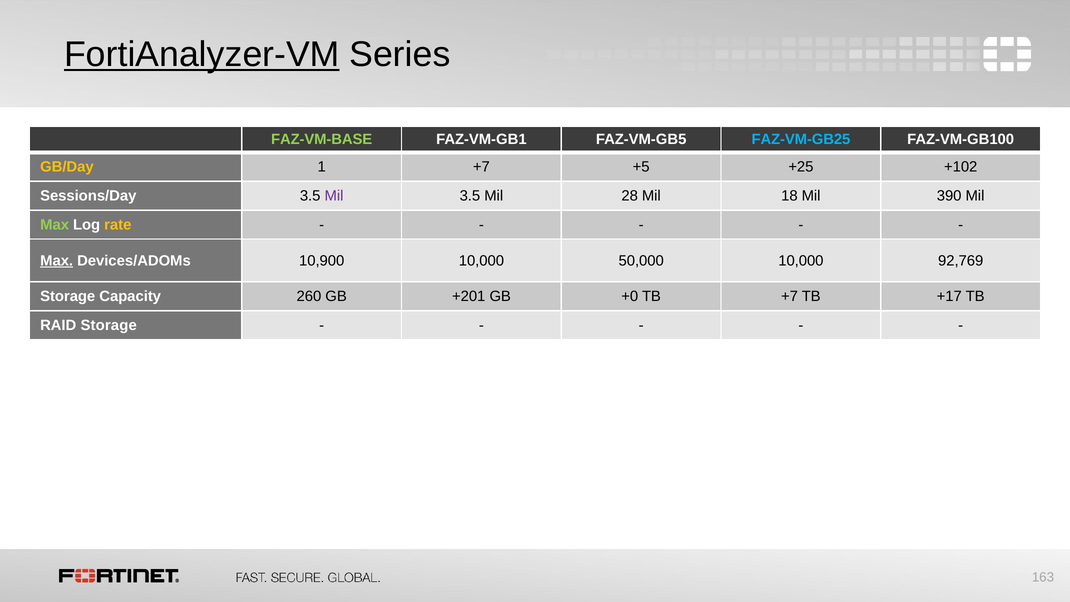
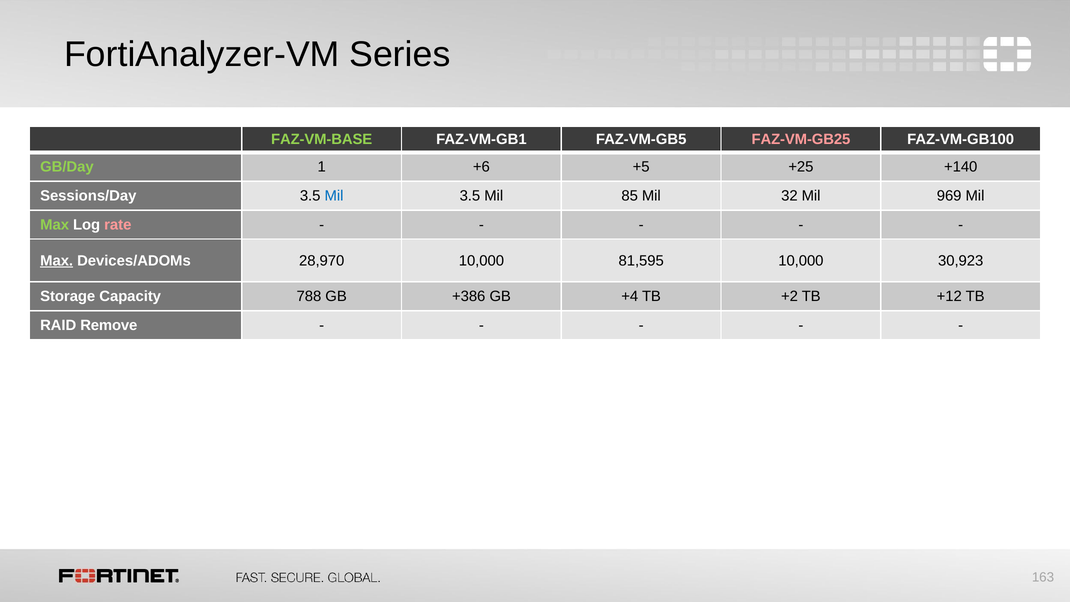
FortiAnalyzer-VM underline: present -> none
FAZ-VM-GB25 colour: light blue -> pink
GB/Day colour: yellow -> light green
1 +7: +7 -> +6
+102: +102 -> +140
Mil at (334, 196) colour: purple -> blue
28: 28 -> 85
18: 18 -> 32
390: 390 -> 969
rate colour: yellow -> pink
10,900: 10,900 -> 28,970
50,000: 50,000 -> 81,595
92,769: 92,769 -> 30,923
260: 260 -> 788
+201: +201 -> +386
+0: +0 -> +4
TB +7: +7 -> +2
+17: +17 -> +12
RAID Storage: Storage -> Remove
